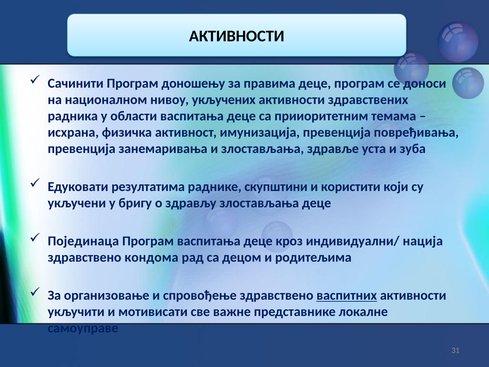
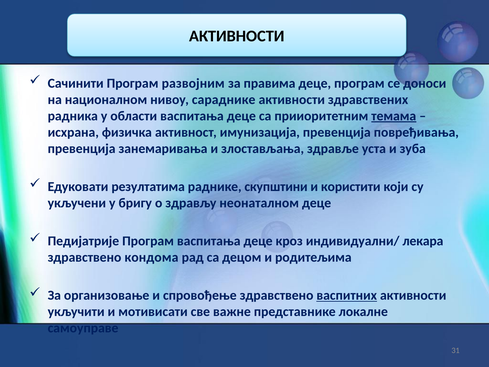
доношењу: доношењу -> развојним
укључених: укључених -> сараднике
темама underline: none -> present
здрављу злостављања: злостављања -> неонаталном
Појединаца: Појединаца -> Педијатрије
нација: нација -> лекара
